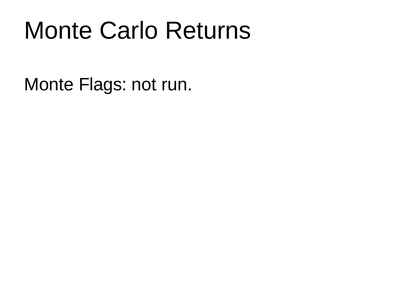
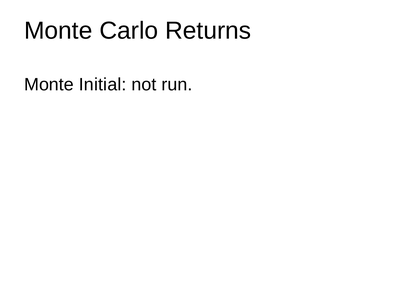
Flags: Flags -> Initial
